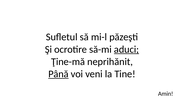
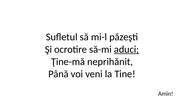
Până underline: present -> none
